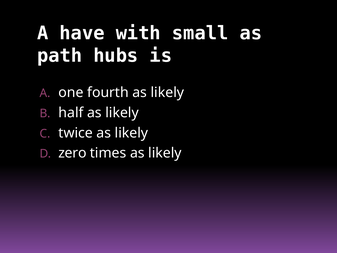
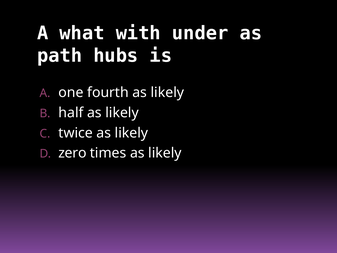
have: have -> what
small: small -> under
